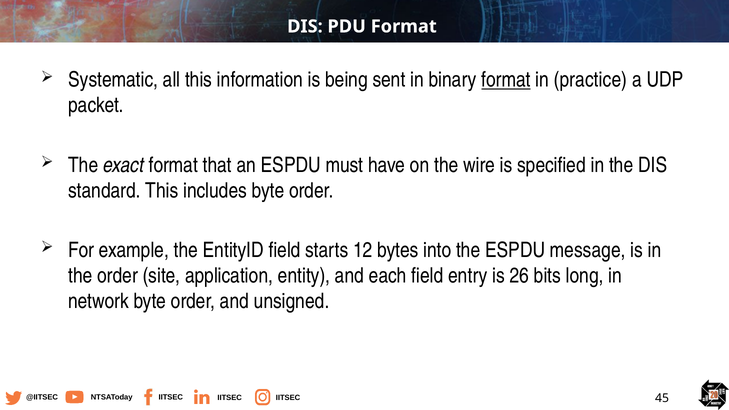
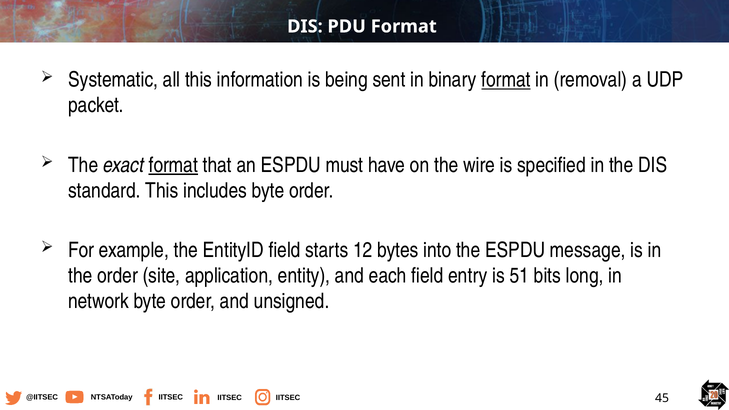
practice: practice -> removal
format at (173, 165) underline: none -> present
26: 26 -> 51
